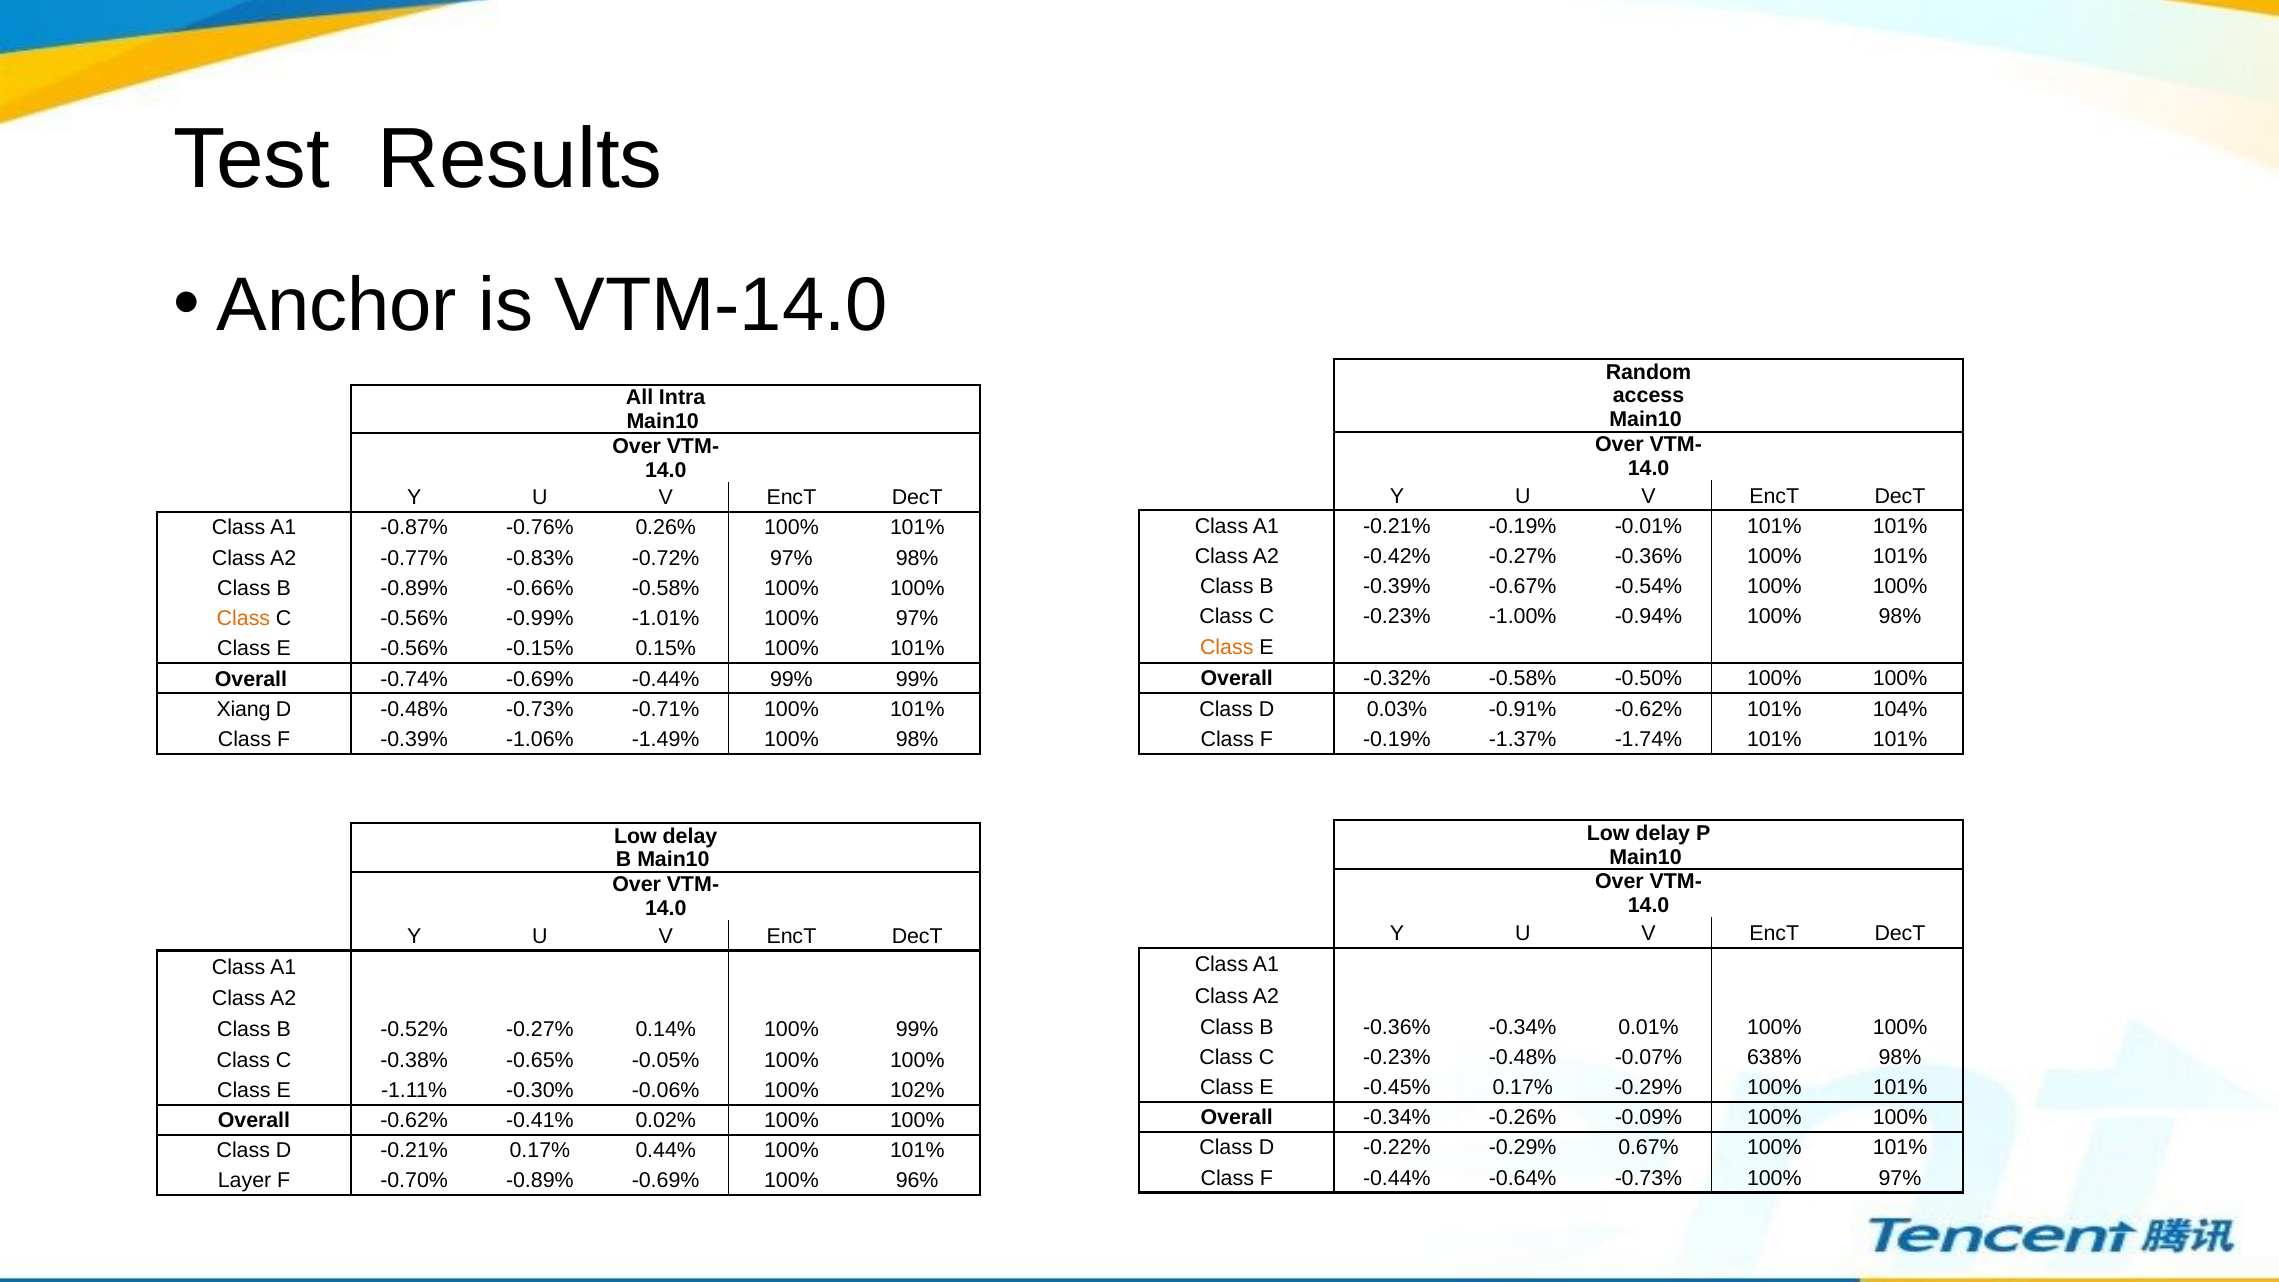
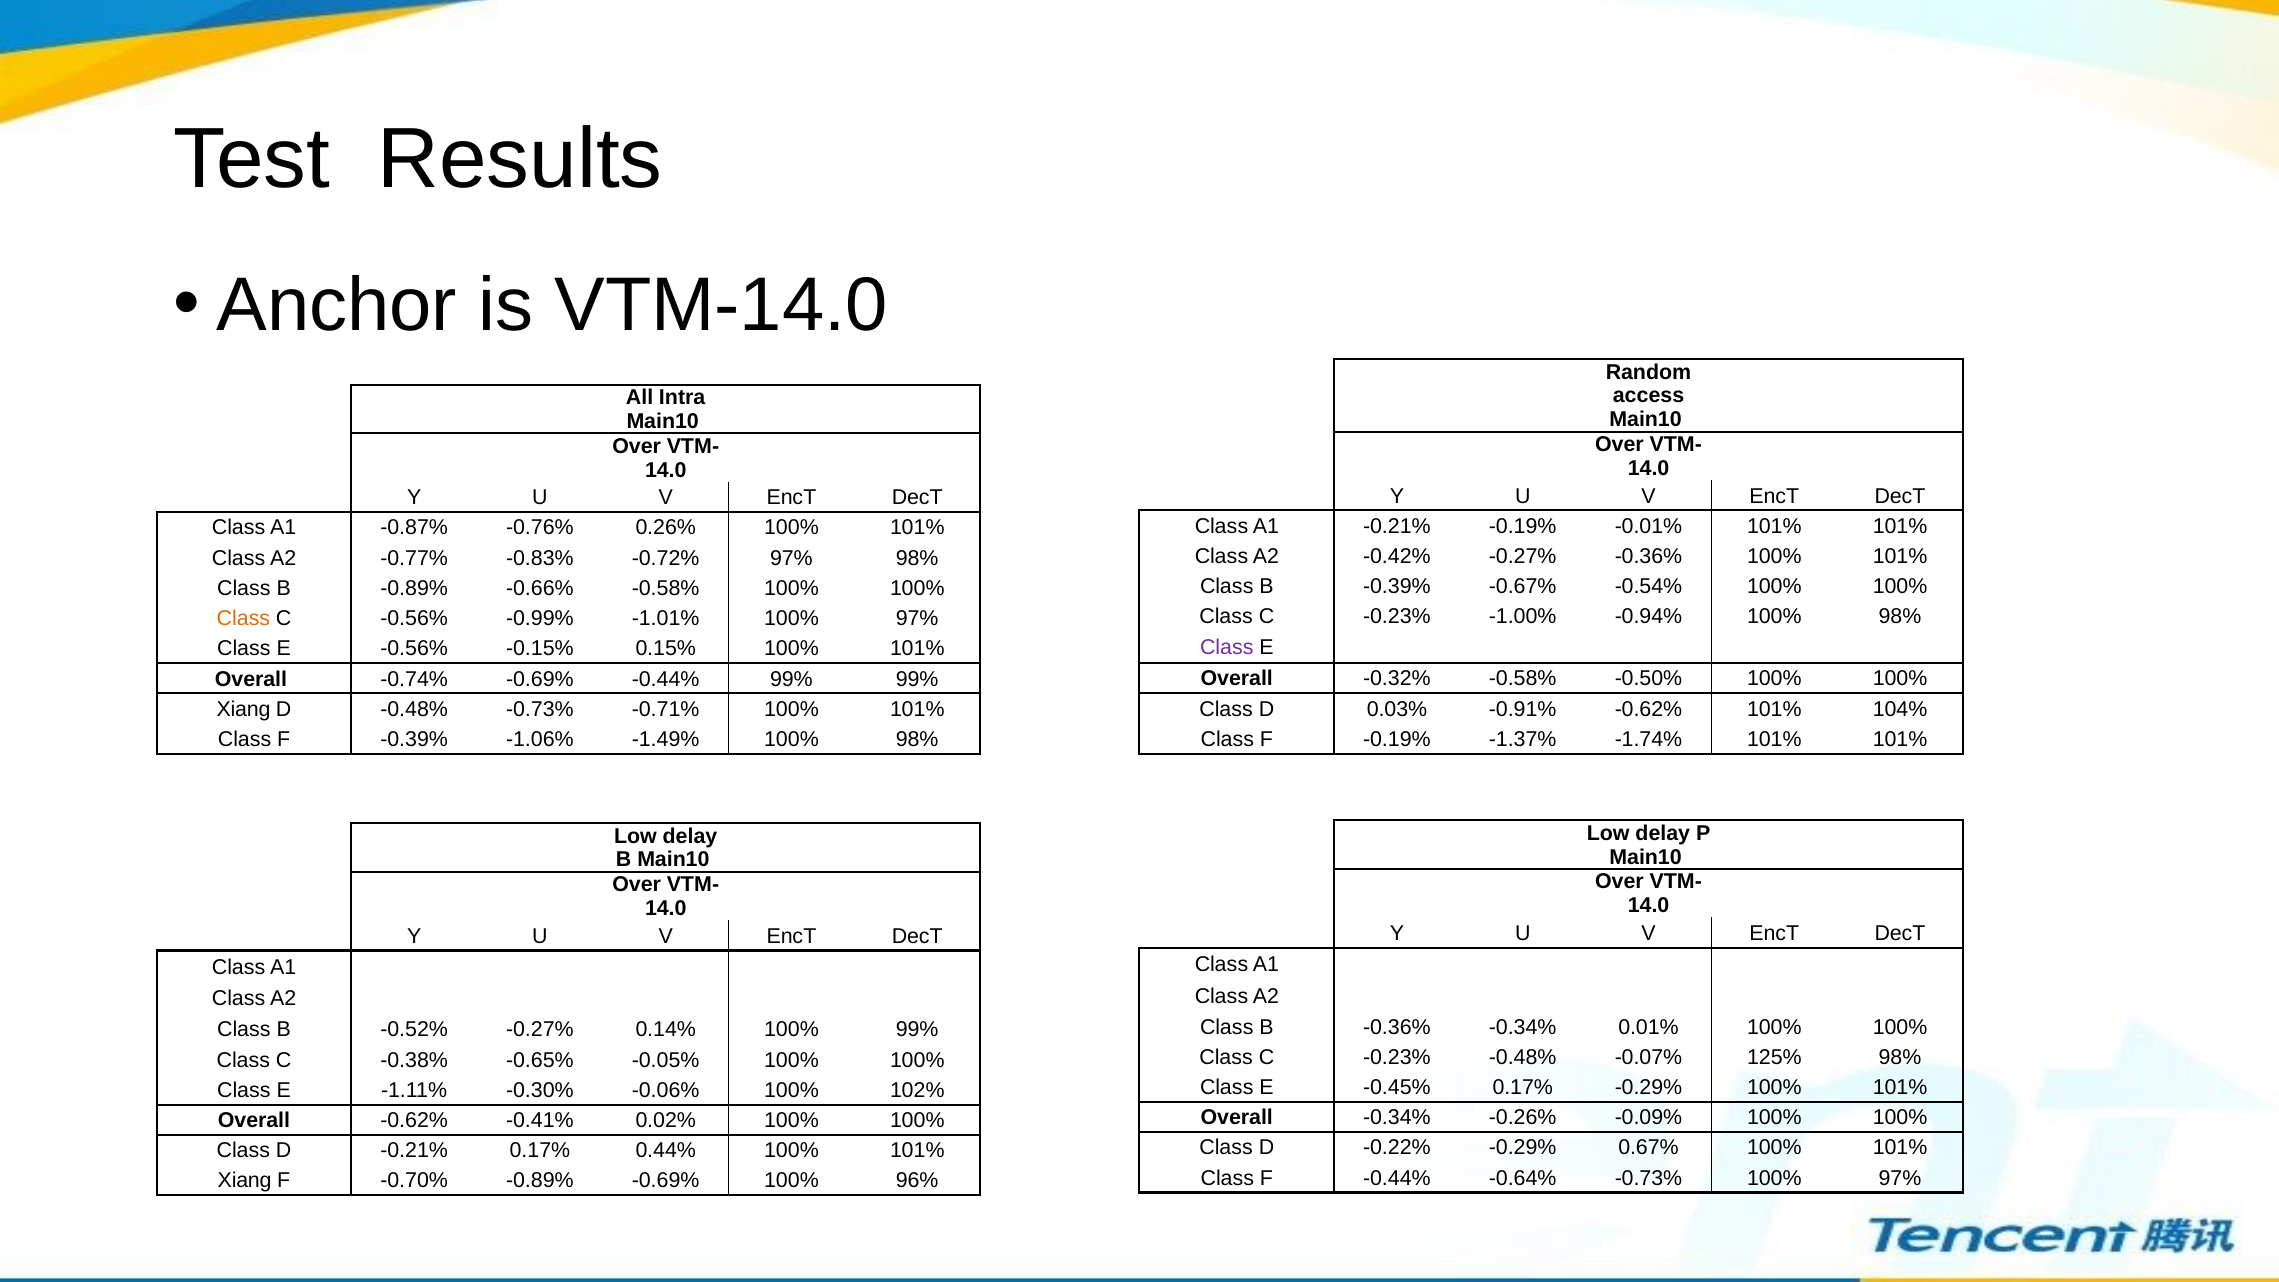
Class at (1227, 648) colour: orange -> purple
638%: 638% -> 125%
Layer at (245, 1181): Layer -> Xiang
